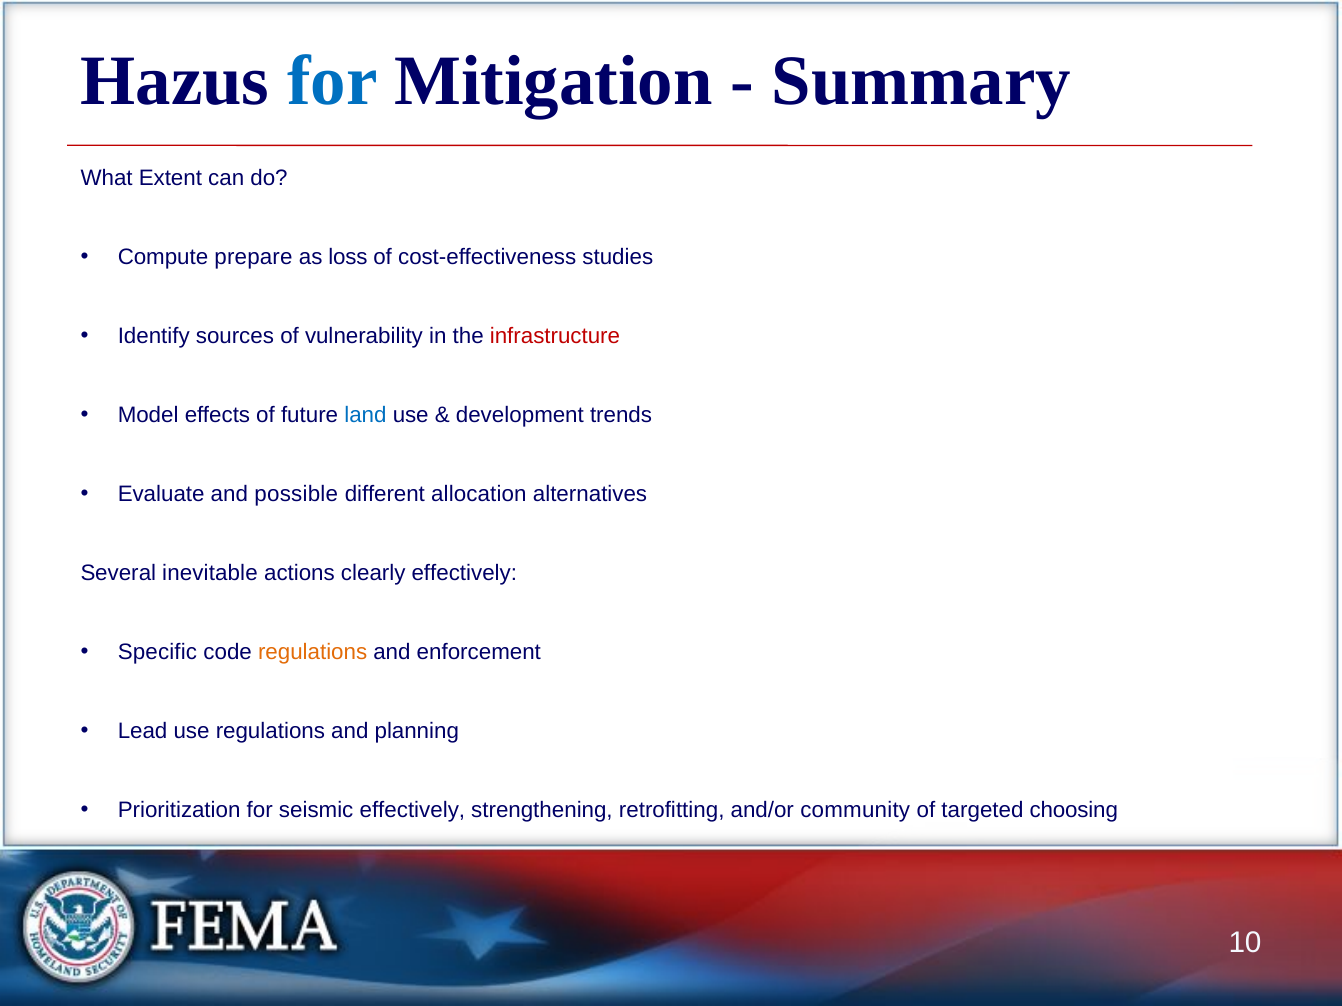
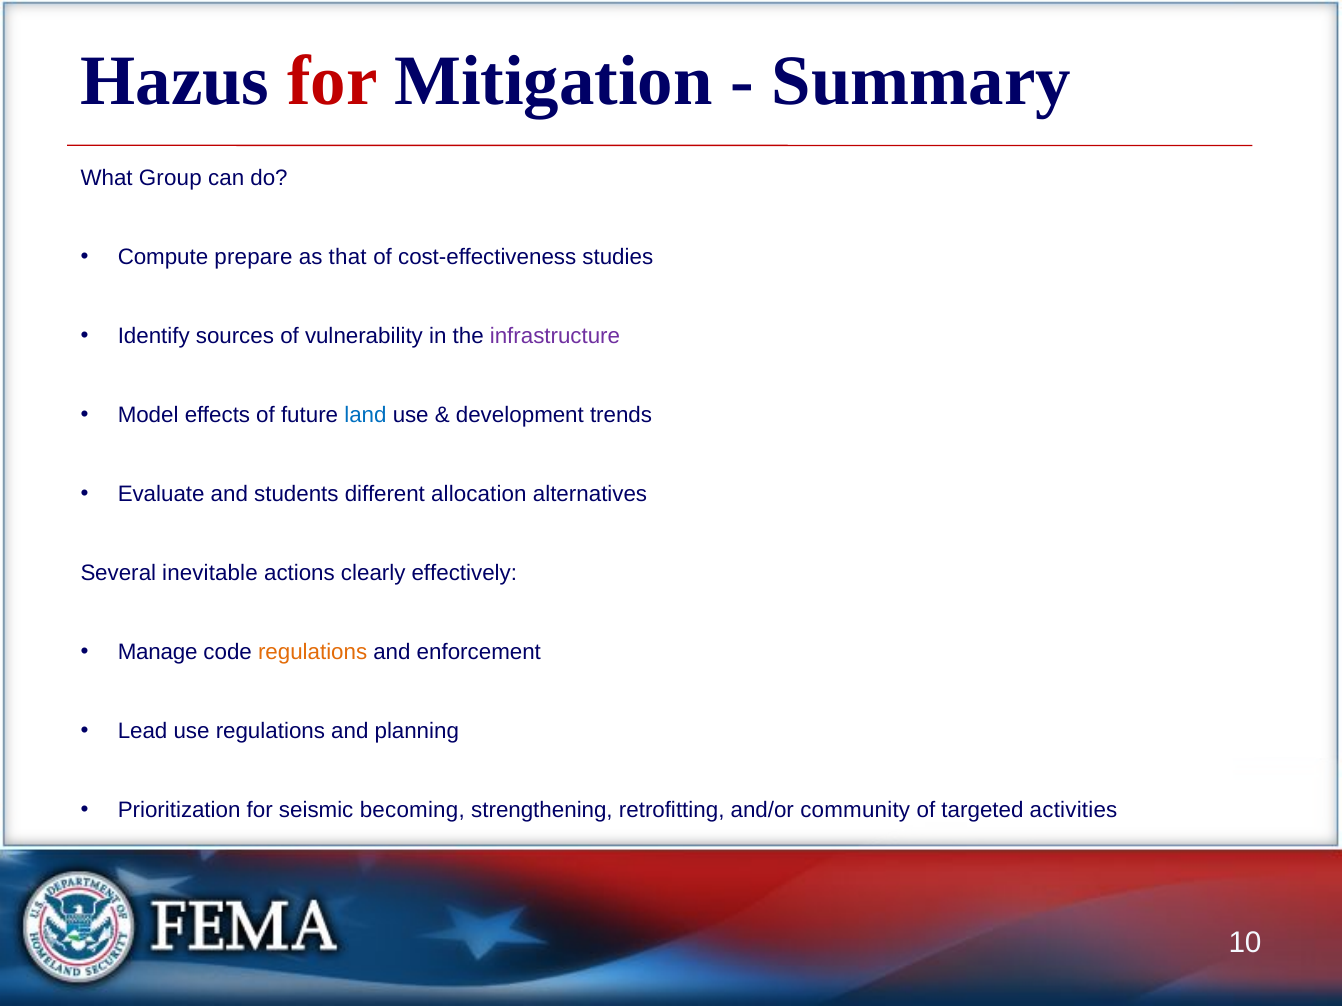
for at (332, 81) colour: blue -> red
Extent: Extent -> Group
loss: loss -> that
infrastructure colour: red -> purple
possible: possible -> students
Specific: Specific -> Manage
seismic effectively: effectively -> becoming
choosing: choosing -> activities
